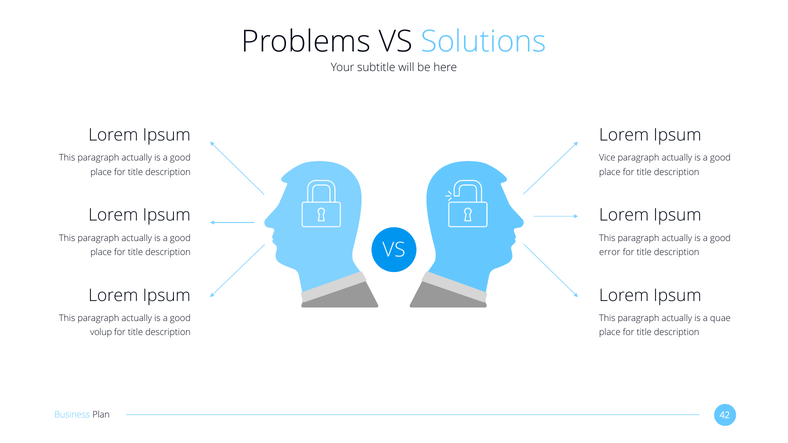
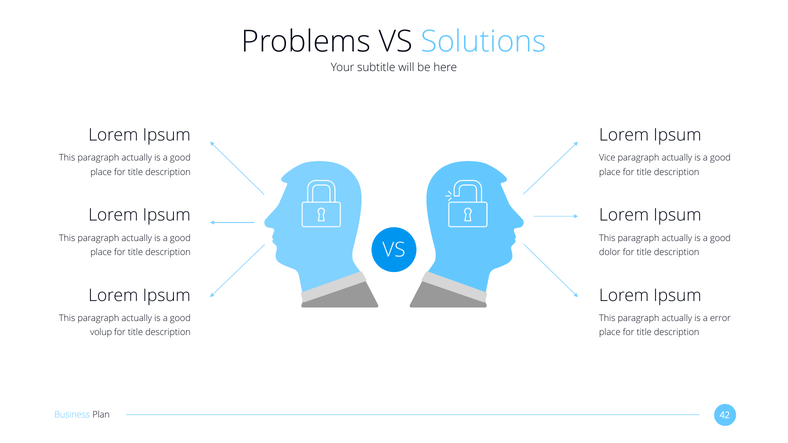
error: error -> dolor
quae: quae -> error
